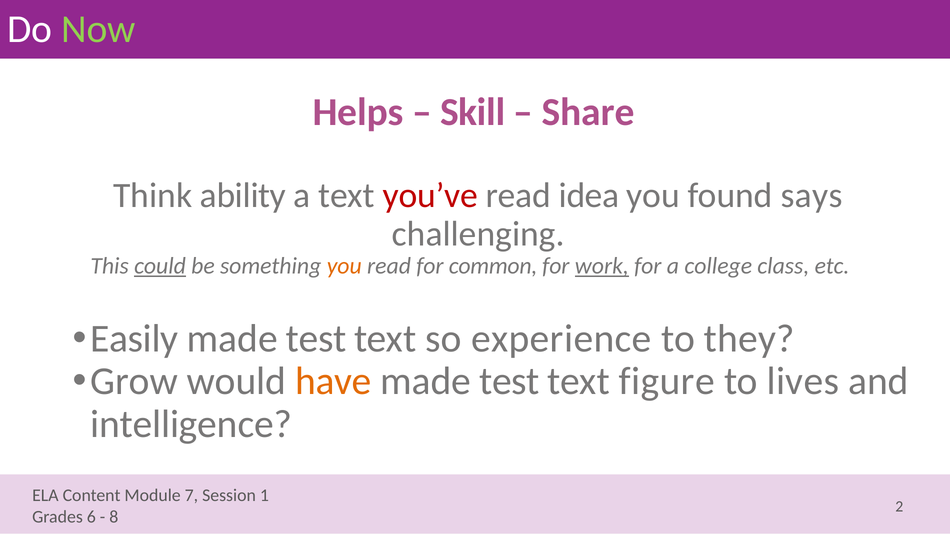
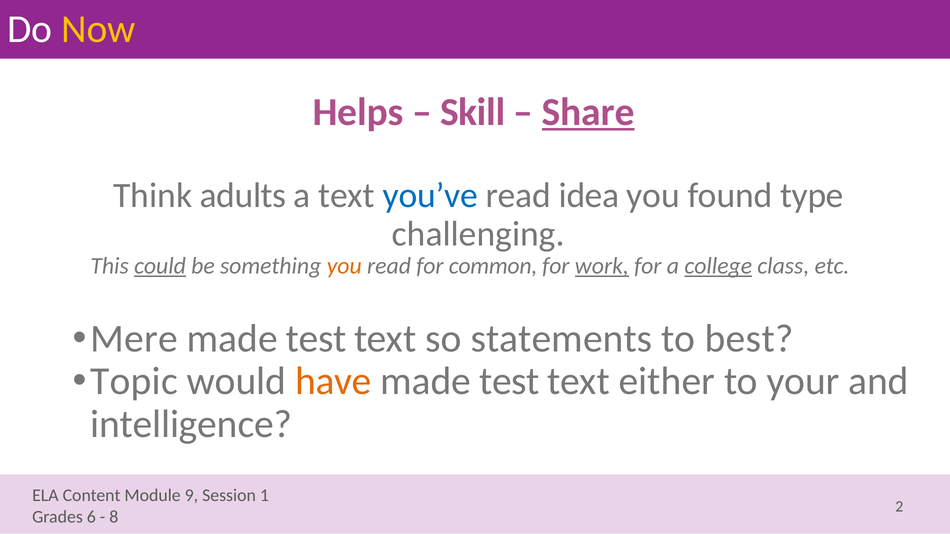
Now colour: light green -> yellow
Share underline: none -> present
ability: ability -> adults
you’ve colour: red -> blue
says: says -> type
college underline: none -> present
Easily: Easily -> Mere
experience: experience -> statements
they: they -> best
Grow: Grow -> Topic
figure: figure -> either
lives: lives -> your
7: 7 -> 9
